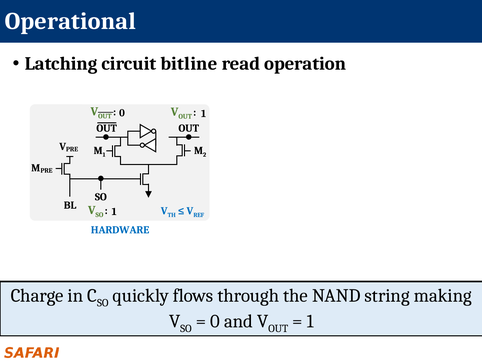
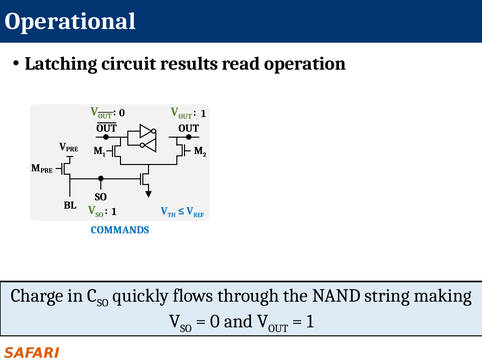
bitline: bitline -> results
HARDWARE: HARDWARE -> COMMANDS
